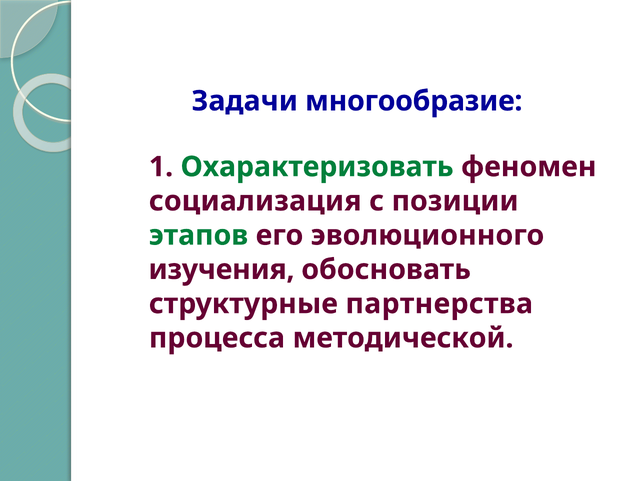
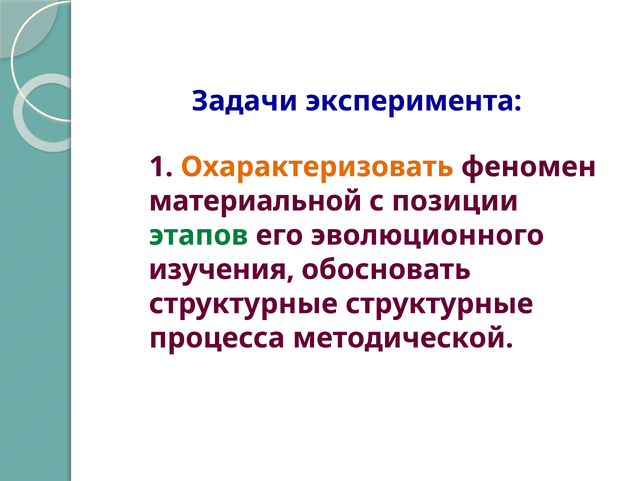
многообразие: многообразие -> эксперимента
Охарактеризовать colour: green -> orange
социализация: социализация -> материальной
структурные партнерства: партнерства -> структурные
